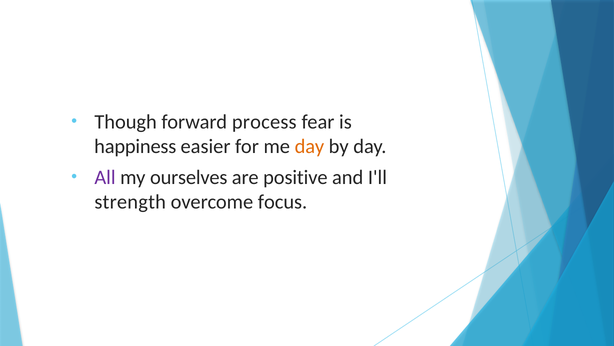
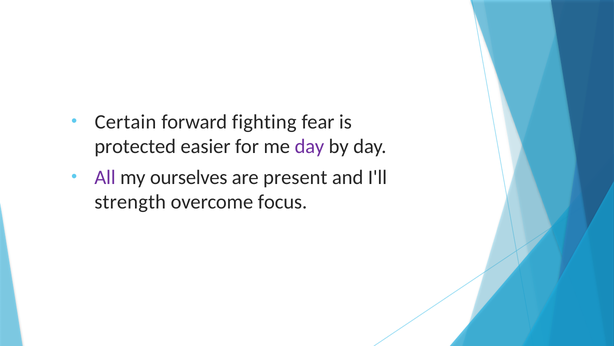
Though: Though -> Certain
process: process -> fighting
happiness: happiness -> protected
day at (309, 146) colour: orange -> purple
positive: positive -> present
